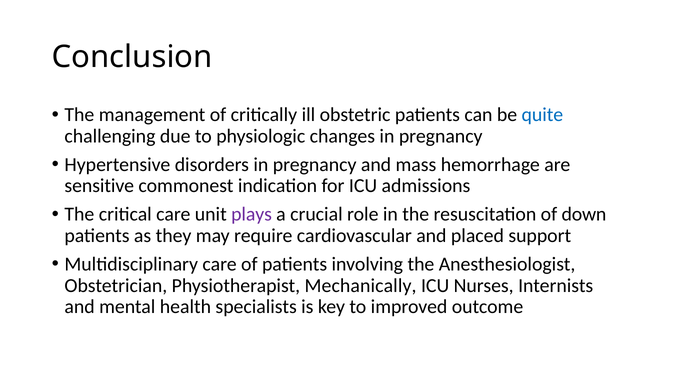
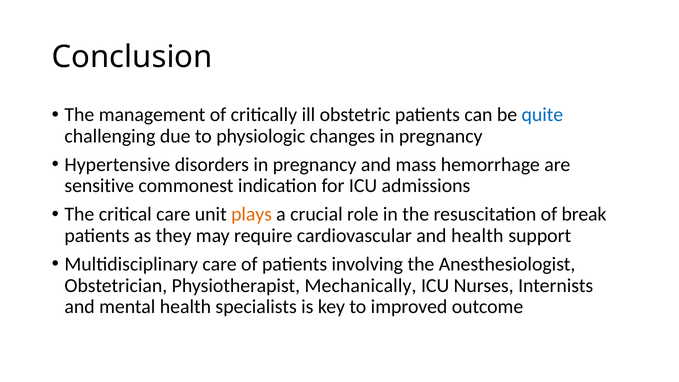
plays colour: purple -> orange
down: down -> break
and placed: placed -> health
